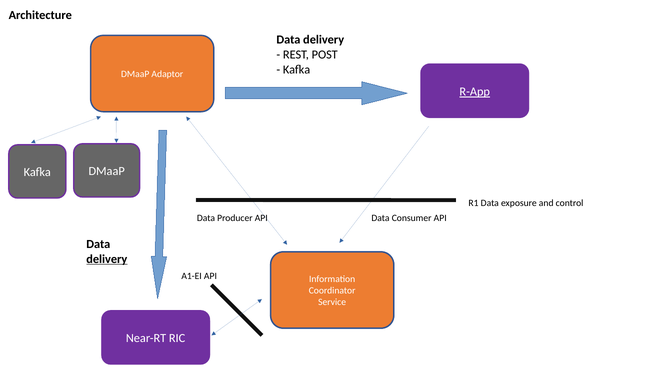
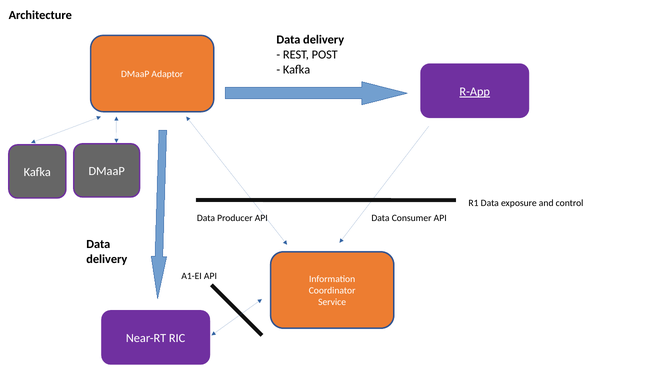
delivery at (107, 259) underline: present -> none
